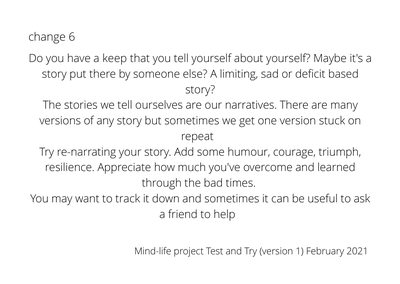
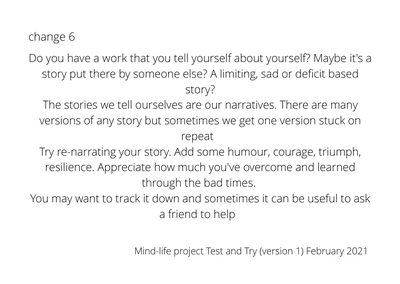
keep: keep -> work
